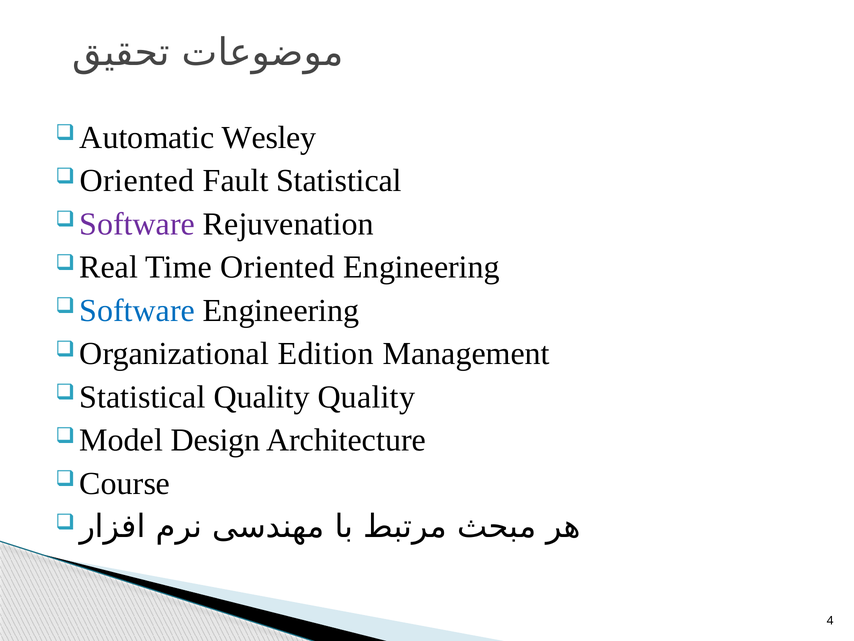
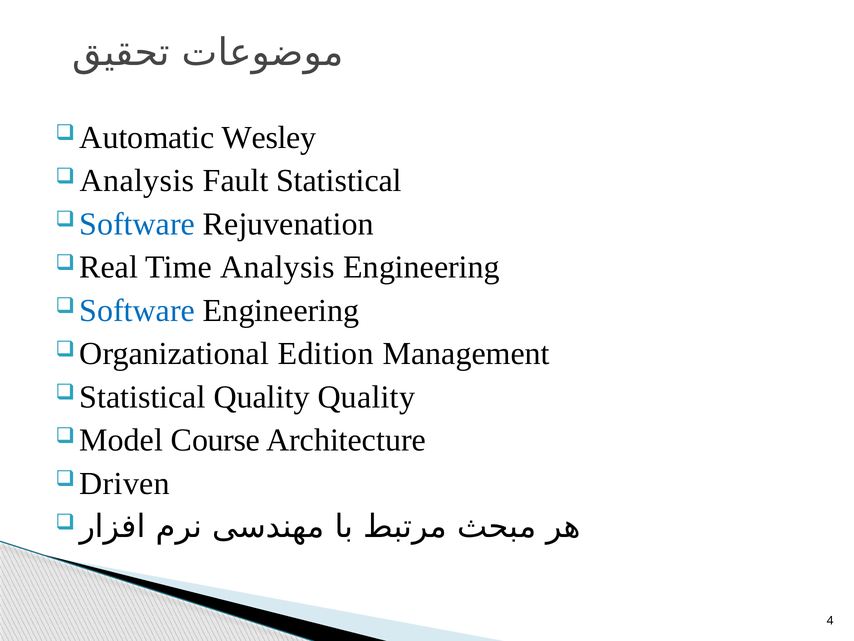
Oriented at (137, 181): Oriented -> Analysis
Software at (137, 224) colour: purple -> blue
Time Oriented: Oriented -> Analysis
Design: Design -> Course
Course: Course -> Driven
